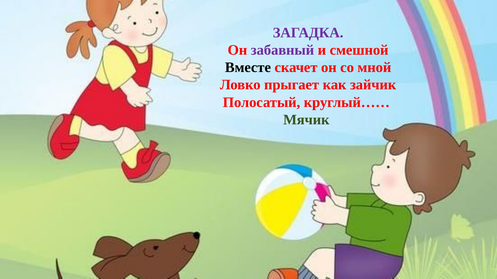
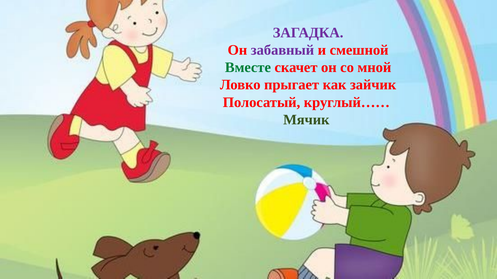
Вместе colour: black -> green
